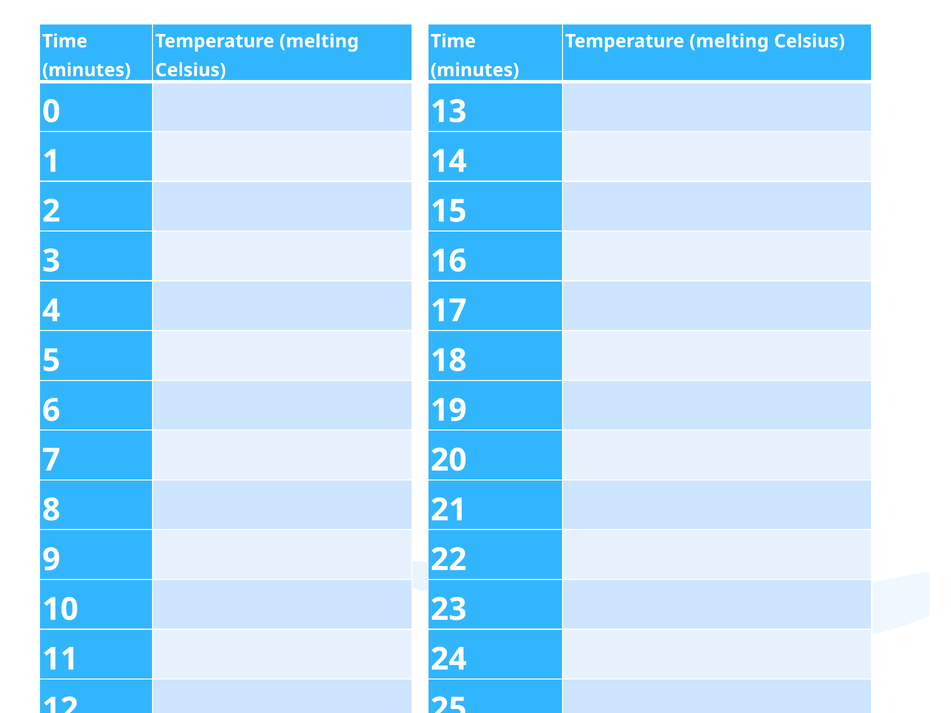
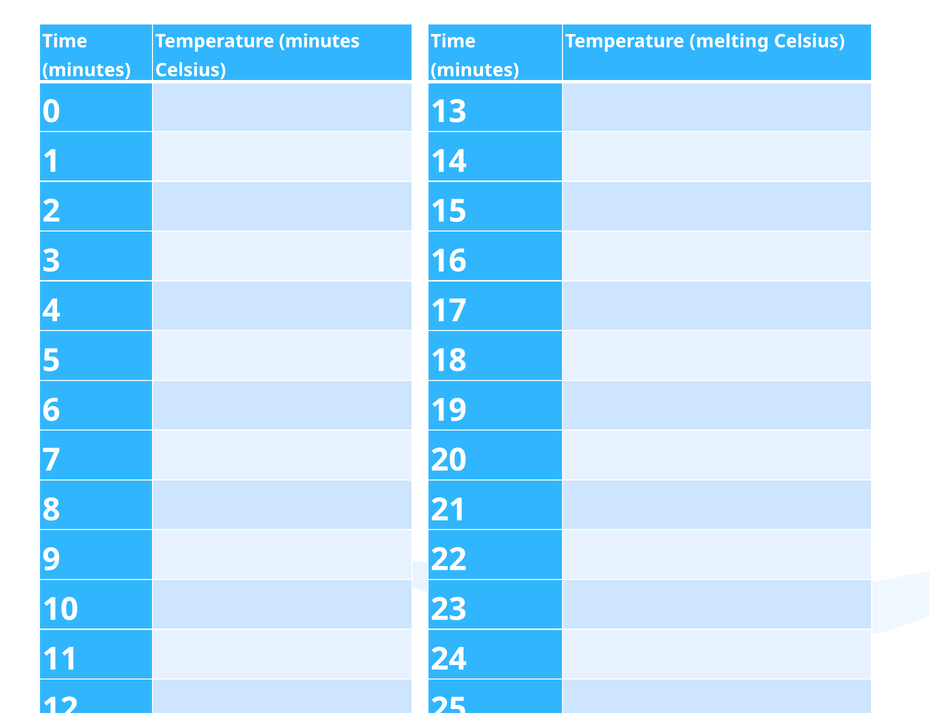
melting at (319, 41): melting -> minutes
